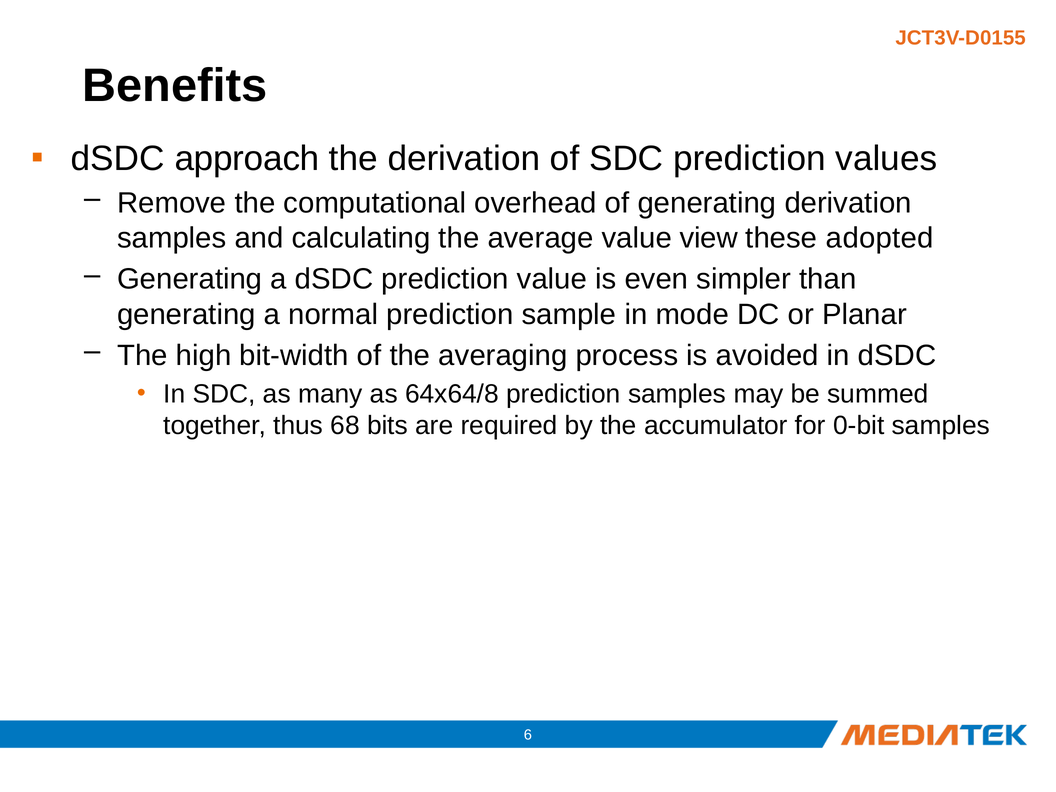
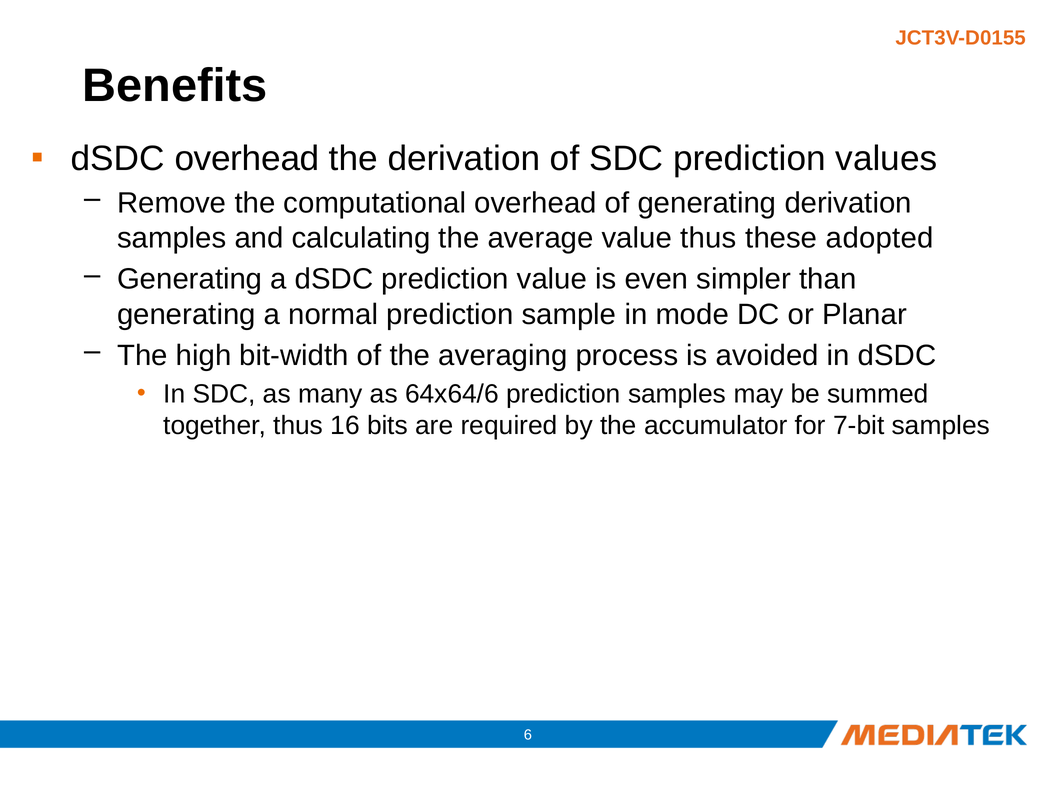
dSDC approach: approach -> overhead
value view: view -> thus
64x64/8: 64x64/8 -> 64x64/6
68: 68 -> 16
0-bit: 0-bit -> 7-bit
